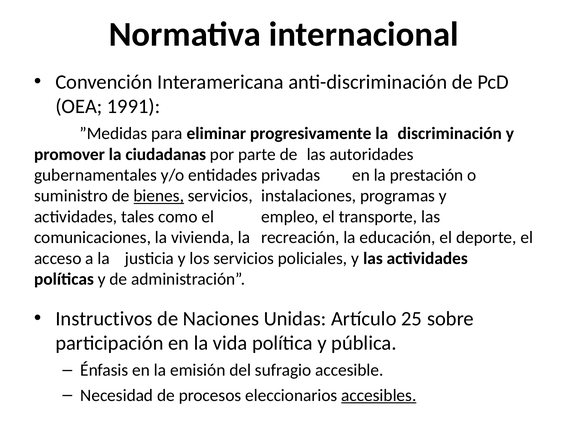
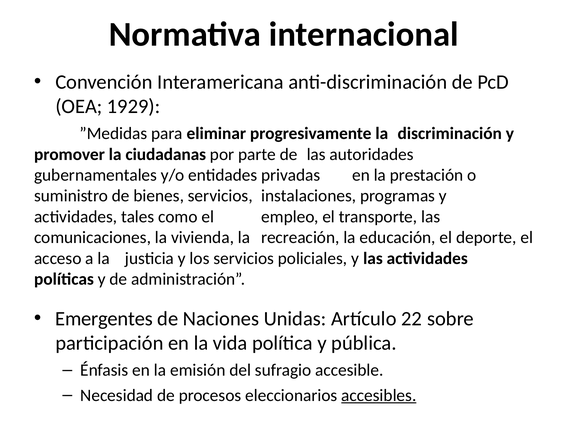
1991: 1991 -> 1929
bienes underline: present -> none
Instructivos: Instructivos -> Emergentes
25: 25 -> 22
